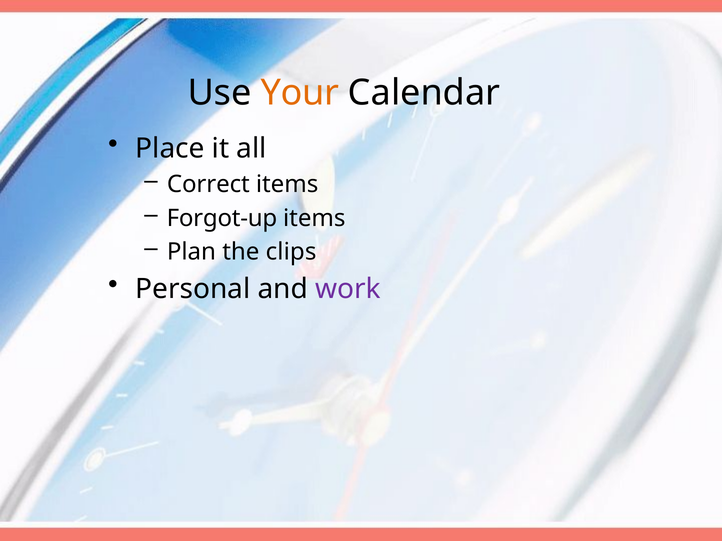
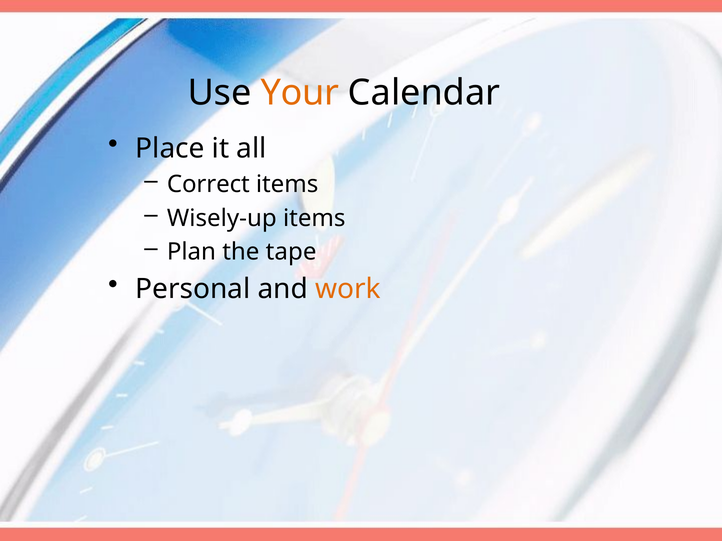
Forgot-up: Forgot-up -> Wisely-up
clips: clips -> tape
work colour: purple -> orange
